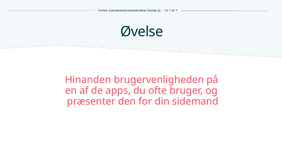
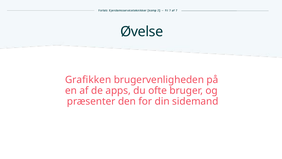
Hinanden: Hinanden -> Grafikken
